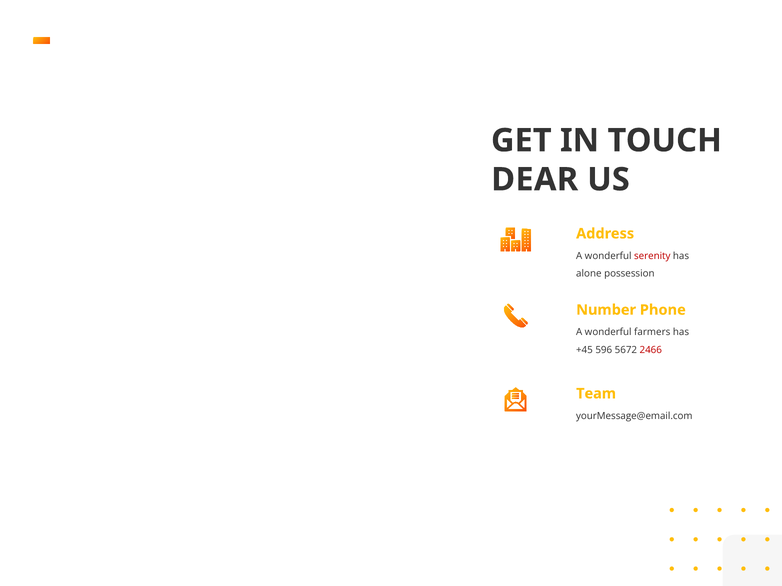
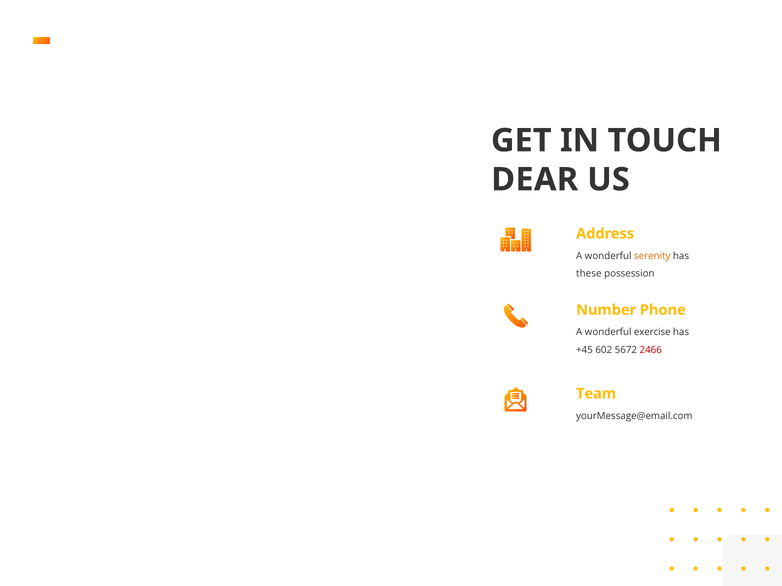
serenity colour: red -> orange
alone: alone -> these
farmers: farmers -> exercise
596: 596 -> 602
